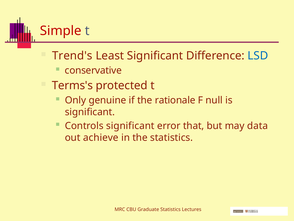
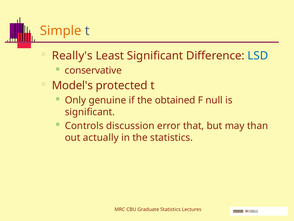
Simple colour: red -> orange
Trend's: Trend's -> Really's
Terms's: Terms's -> Model's
rationale: rationale -> obtained
Controls significant: significant -> discussion
data: data -> than
achieve: achieve -> actually
